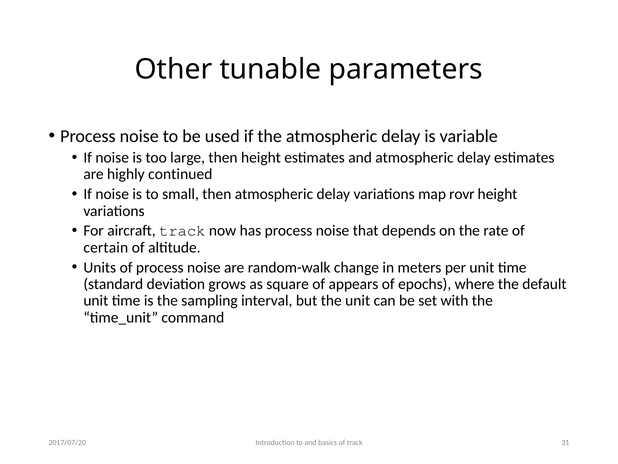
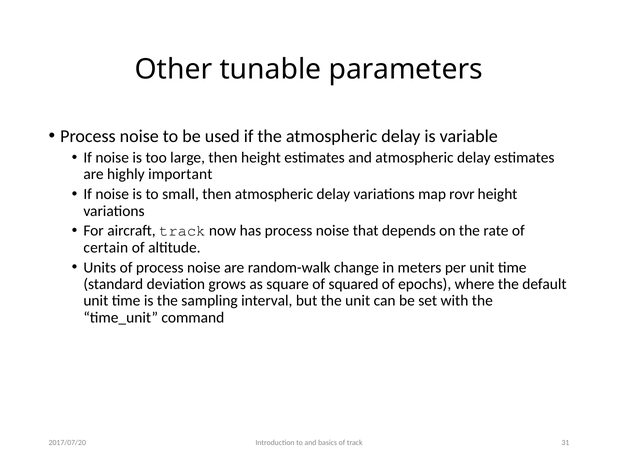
continued: continued -> important
appears: appears -> squared
